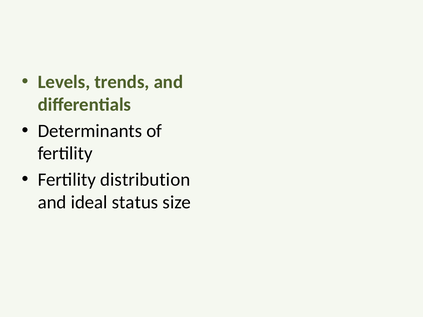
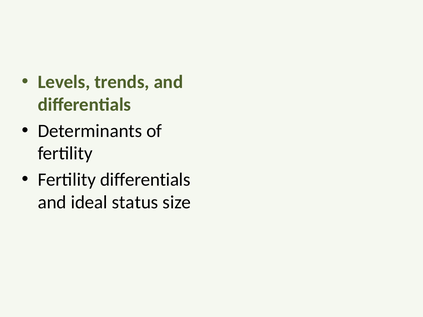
Fertility distribution: distribution -> differentials
